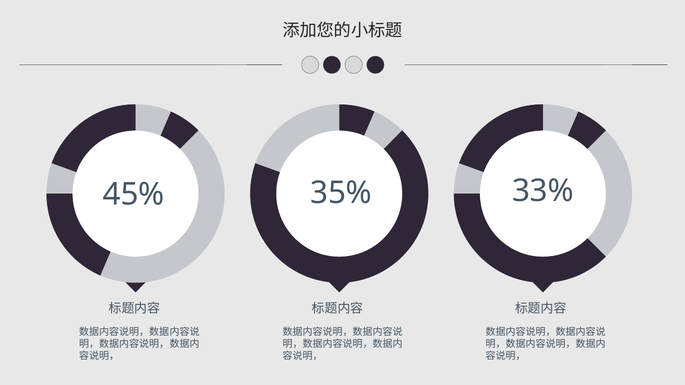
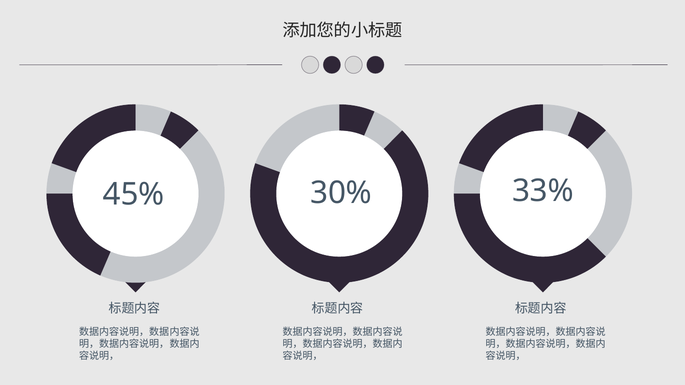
35%: 35% -> 30%
